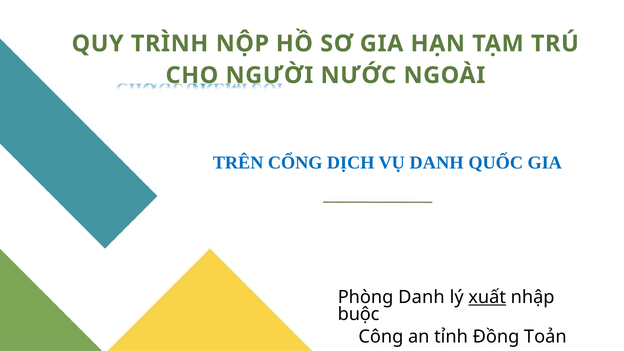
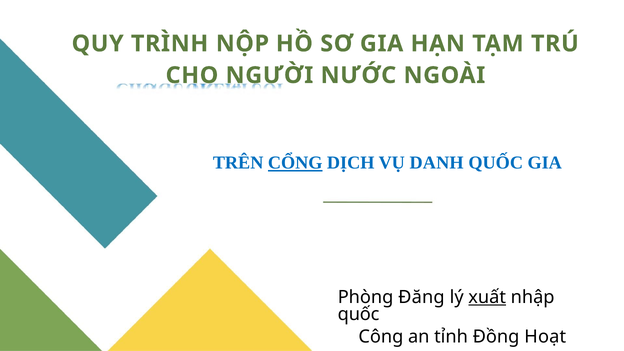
CỔNG underline: none -> present
Phòng Danh: Danh -> Đăng
buộc at (359, 314): buộc -> quốc
Toản: Toản -> Hoạt
